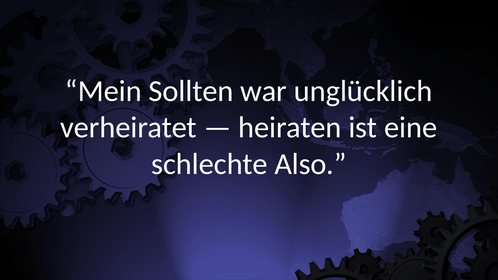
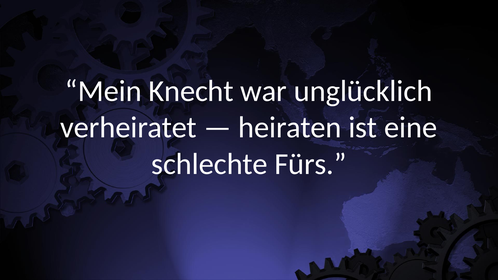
Sollten: Sollten -> Knecht
Also: Also -> Fürs
